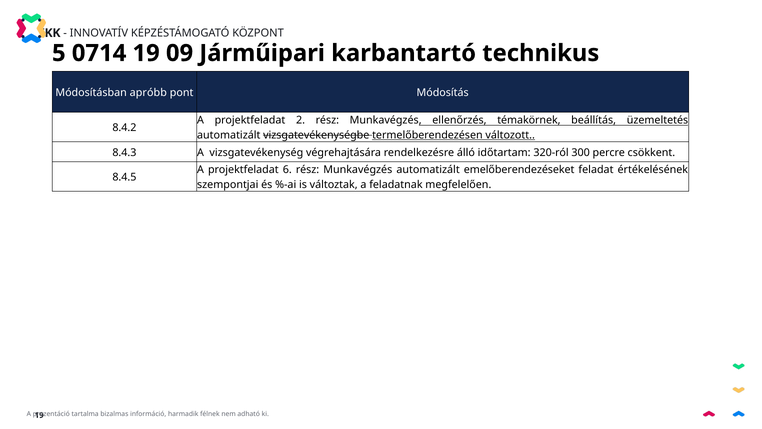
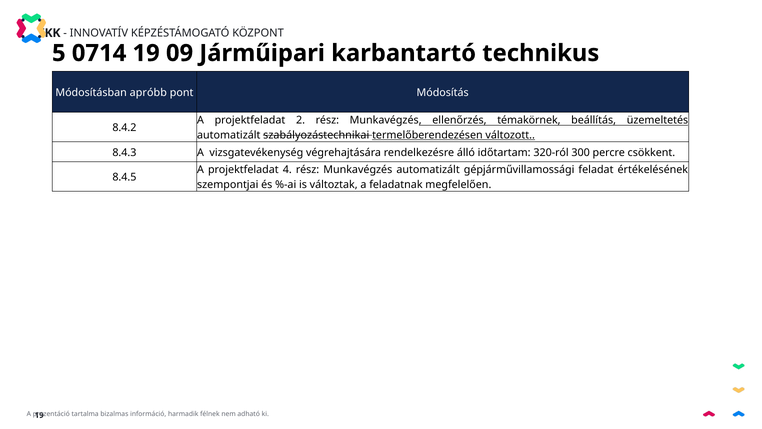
vizsgatevékenységbe: vizsgatevékenységbe -> szabályozástechnikai
6: 6 -> 4
emelőberendezéseket: emelőberendezéseket -> gépjárművillamossági
